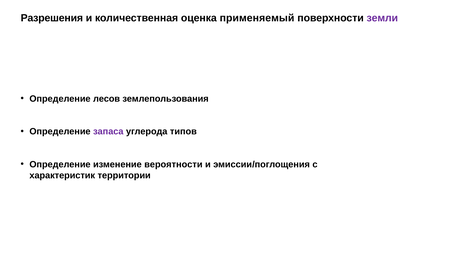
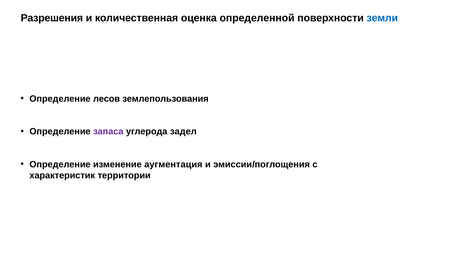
применяемый: применяемый -> определенной
земли colour: purple -> blue
типов: типов -> задел
вероятности: вероятности -> аугментация
